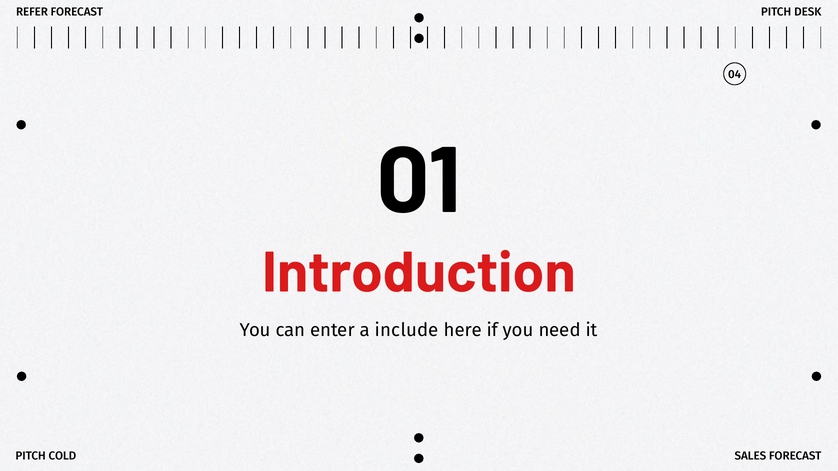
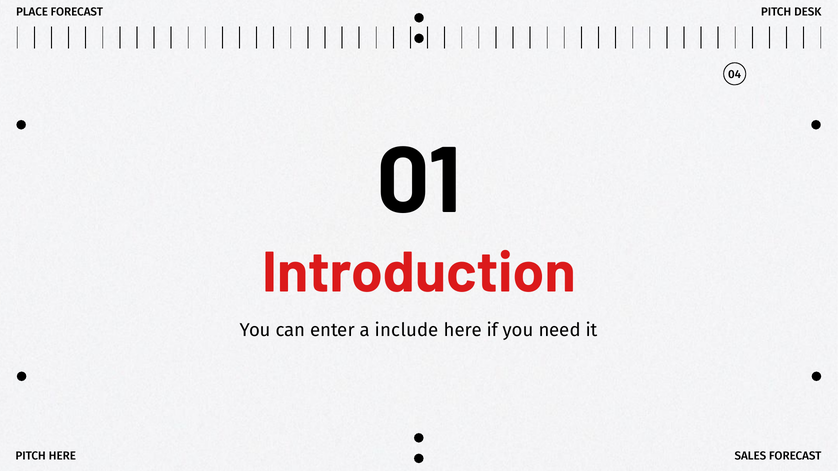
REFER: REFER -> PLACE
PITCH COLD: COLD -> HERE
